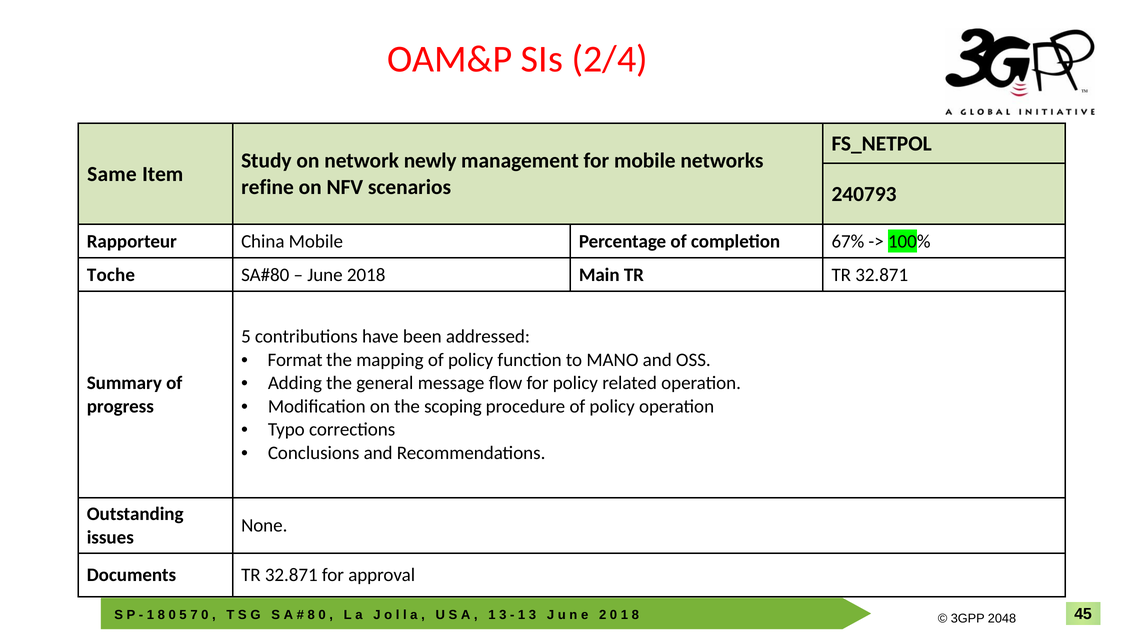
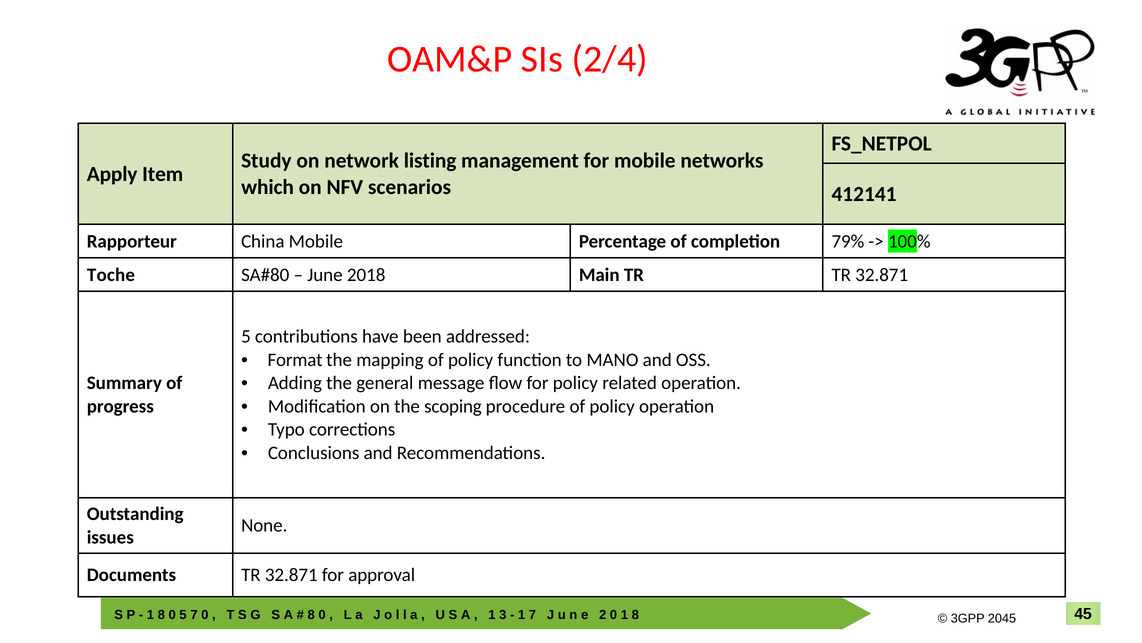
newly: newly -> listing
Same: Same -> Apply
refine: refine -> which
240793: 240793 -> 412141
67%: 67% -> 79%
3 at (532, 615): 3 -> 7
2048: 2048 -> 2045
